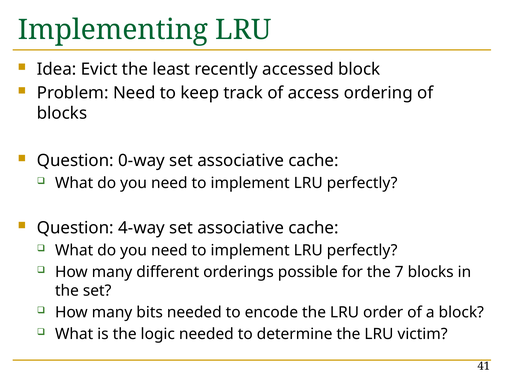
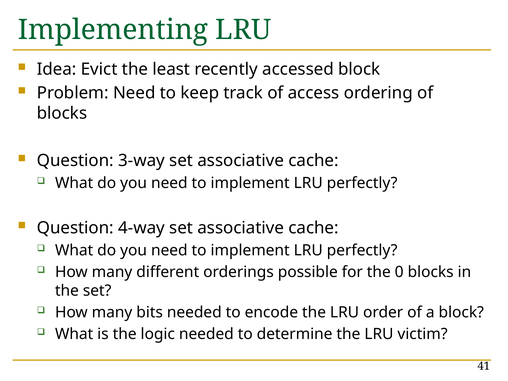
0-way: 0-way -> 3-way
7: 7 -> 0
